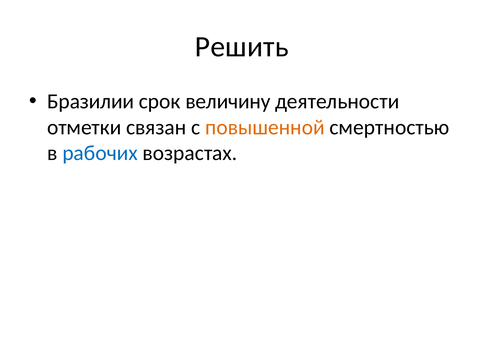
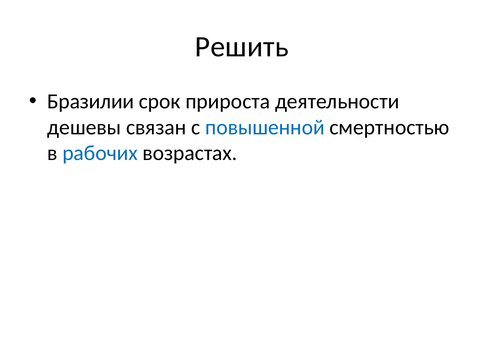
величину: величину -> прироста
отметки: отметки -> дешевы
повышенной colour: orange -> blue
